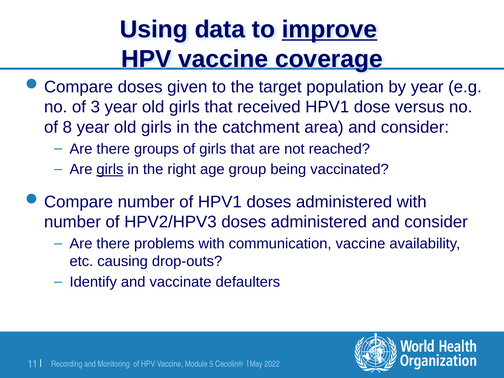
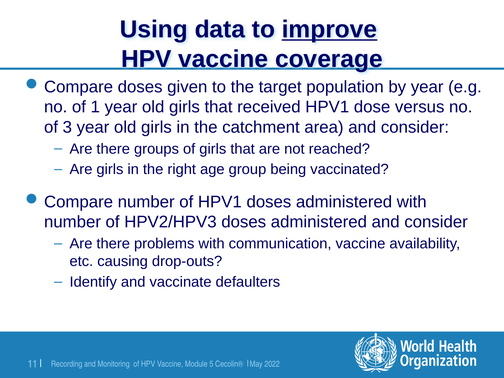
3: 3 -> 1
8: 8 -> 3
girls at (110, 169) underline: present -> none
